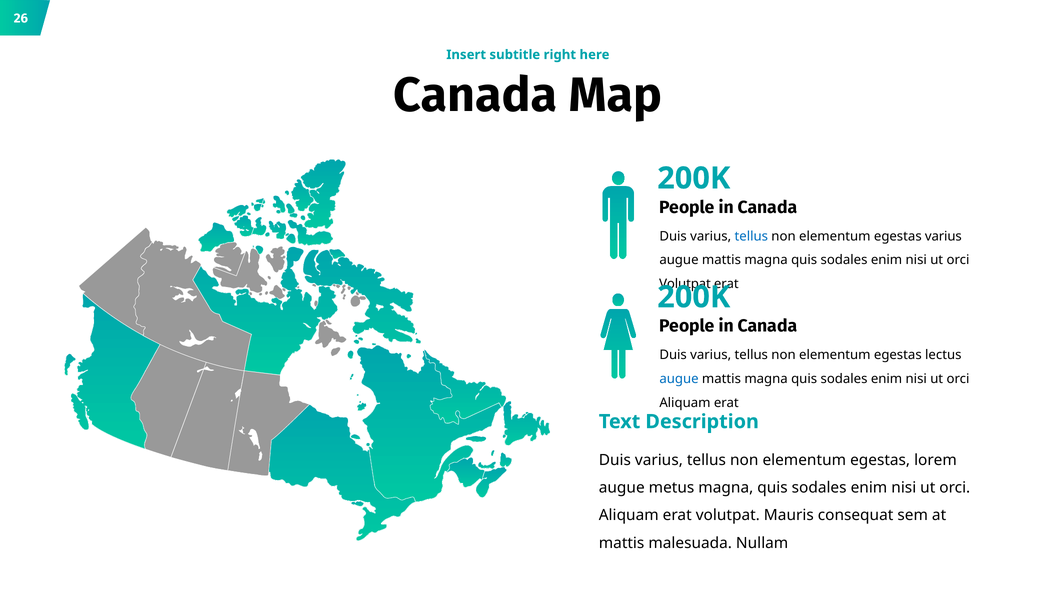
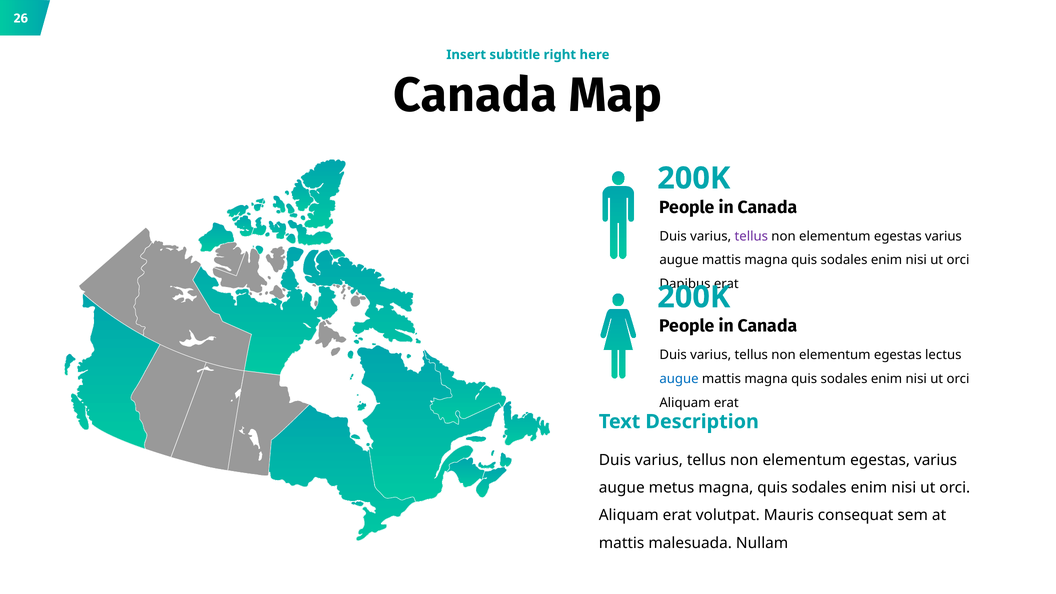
tellus at (751, 236) colour: blue -> purple
Volutpat at (685, 284): Volutpat -> Dapibus
lorem at (935, 460): lorem -> varius
